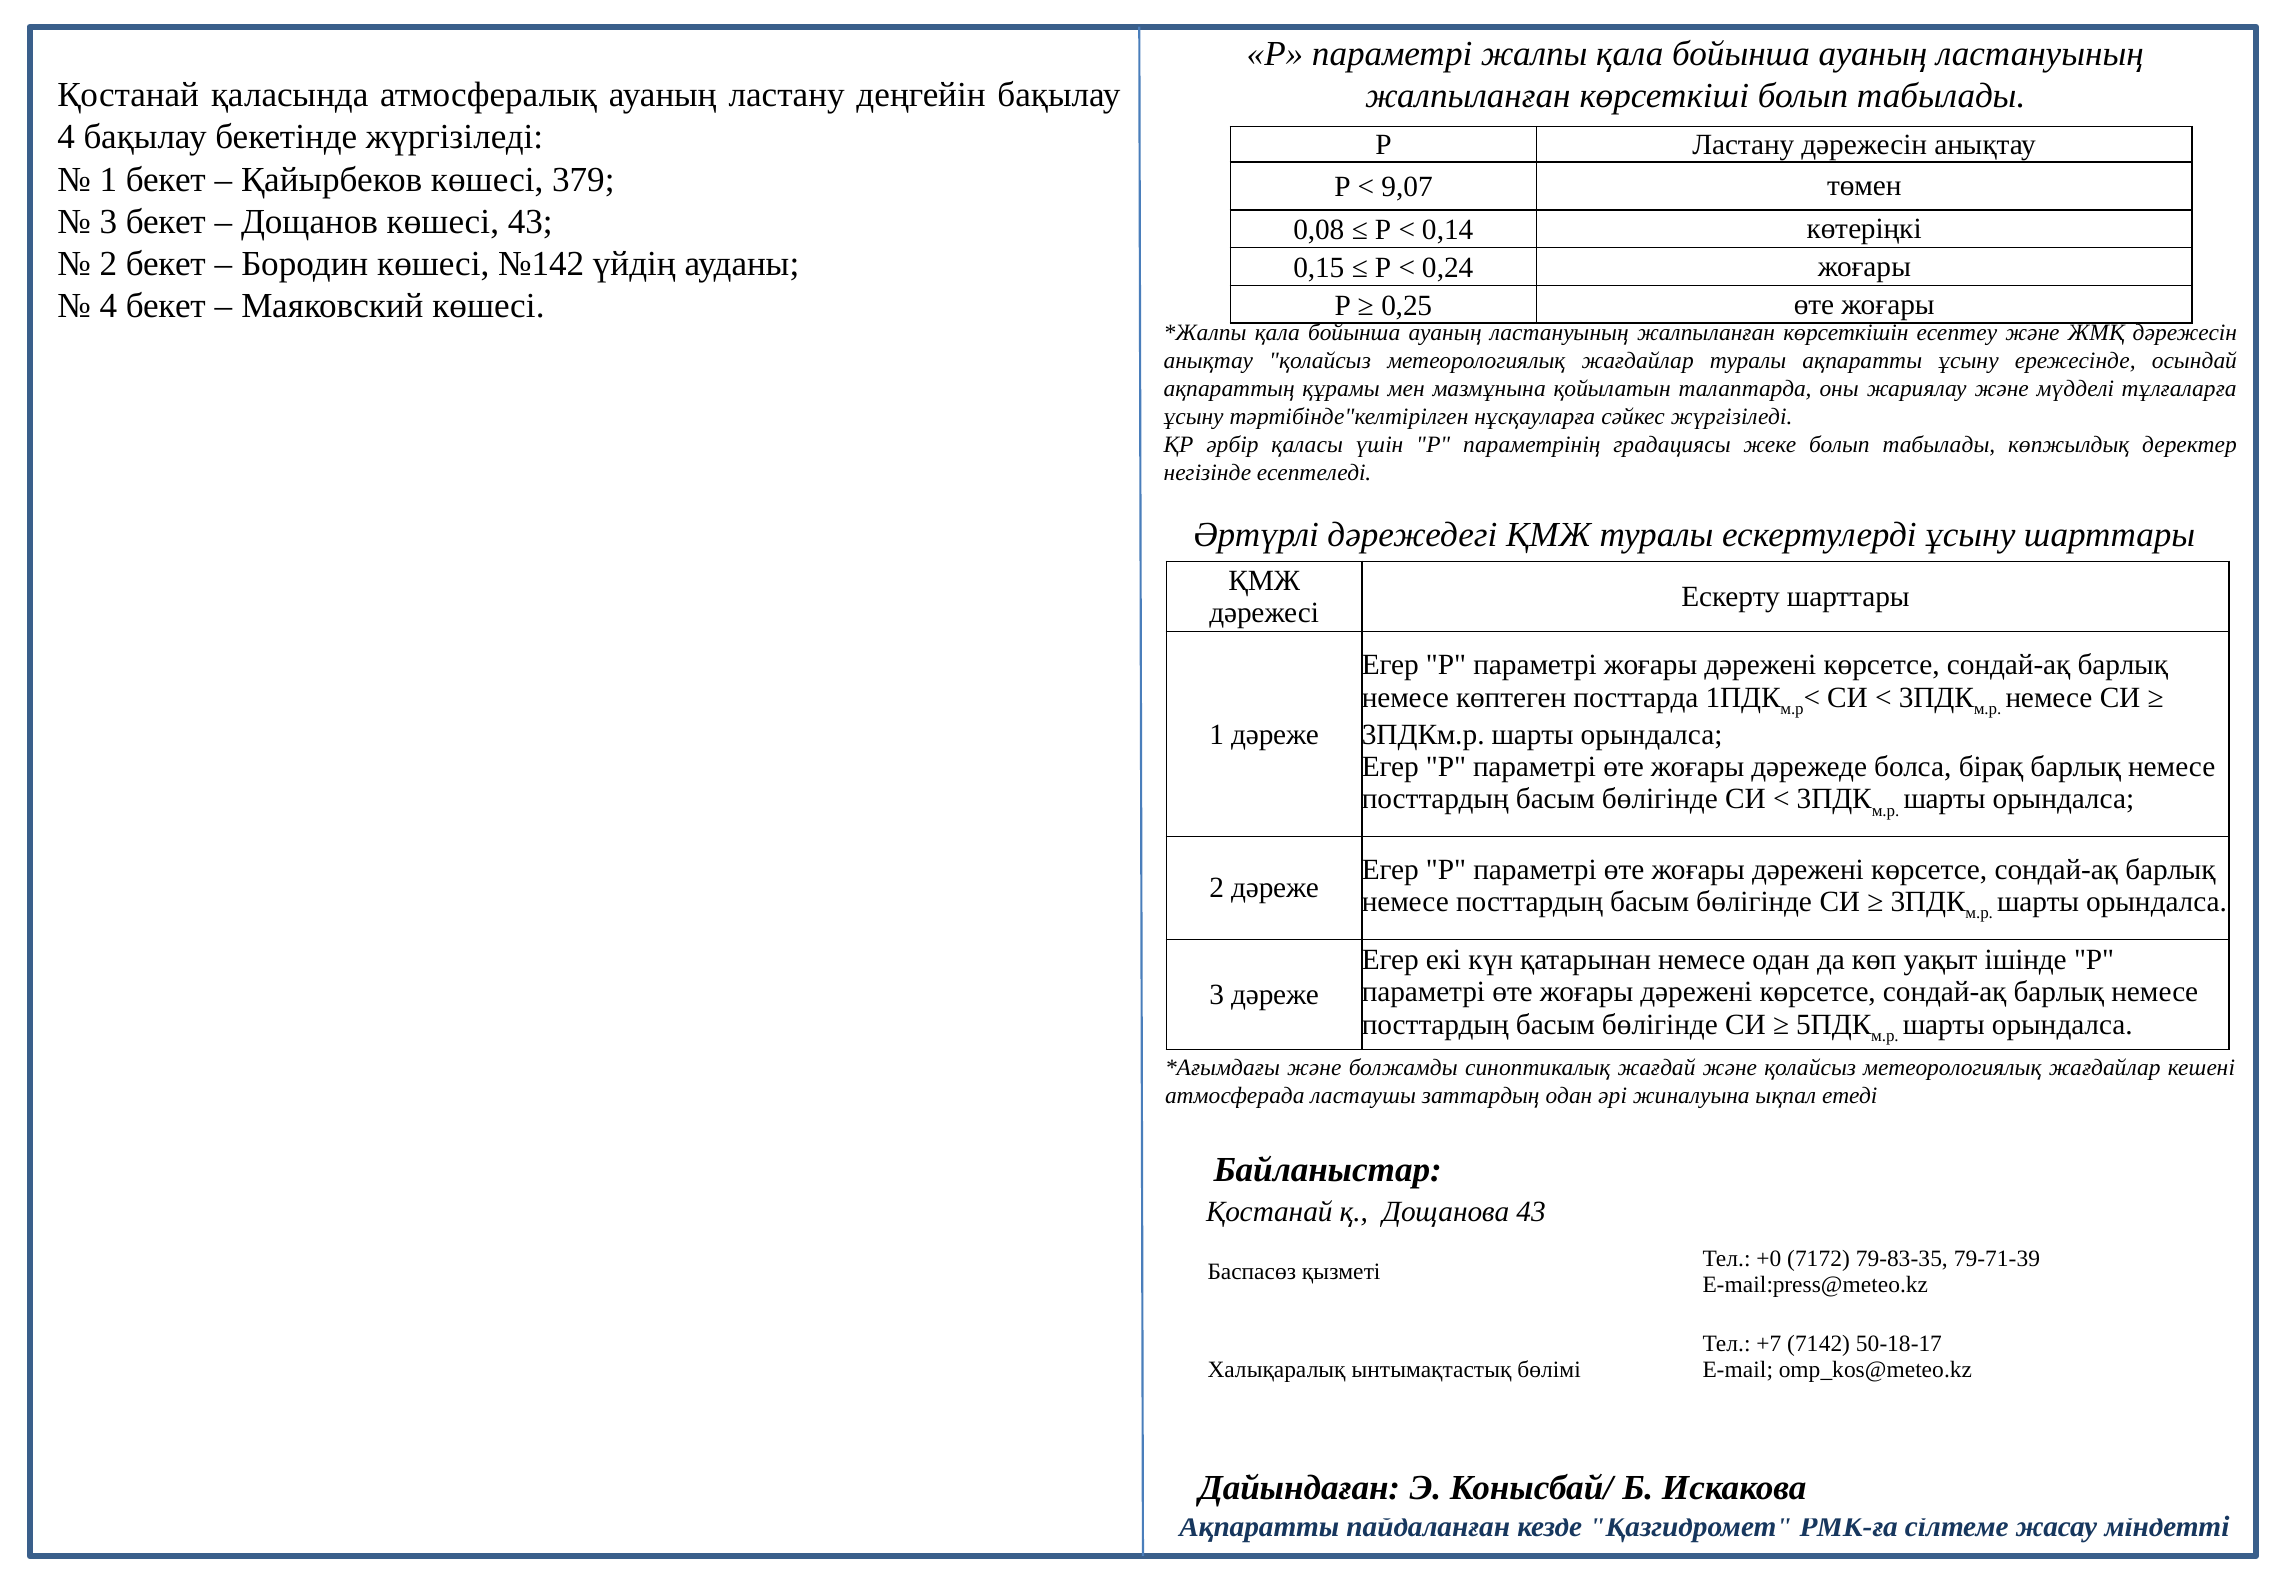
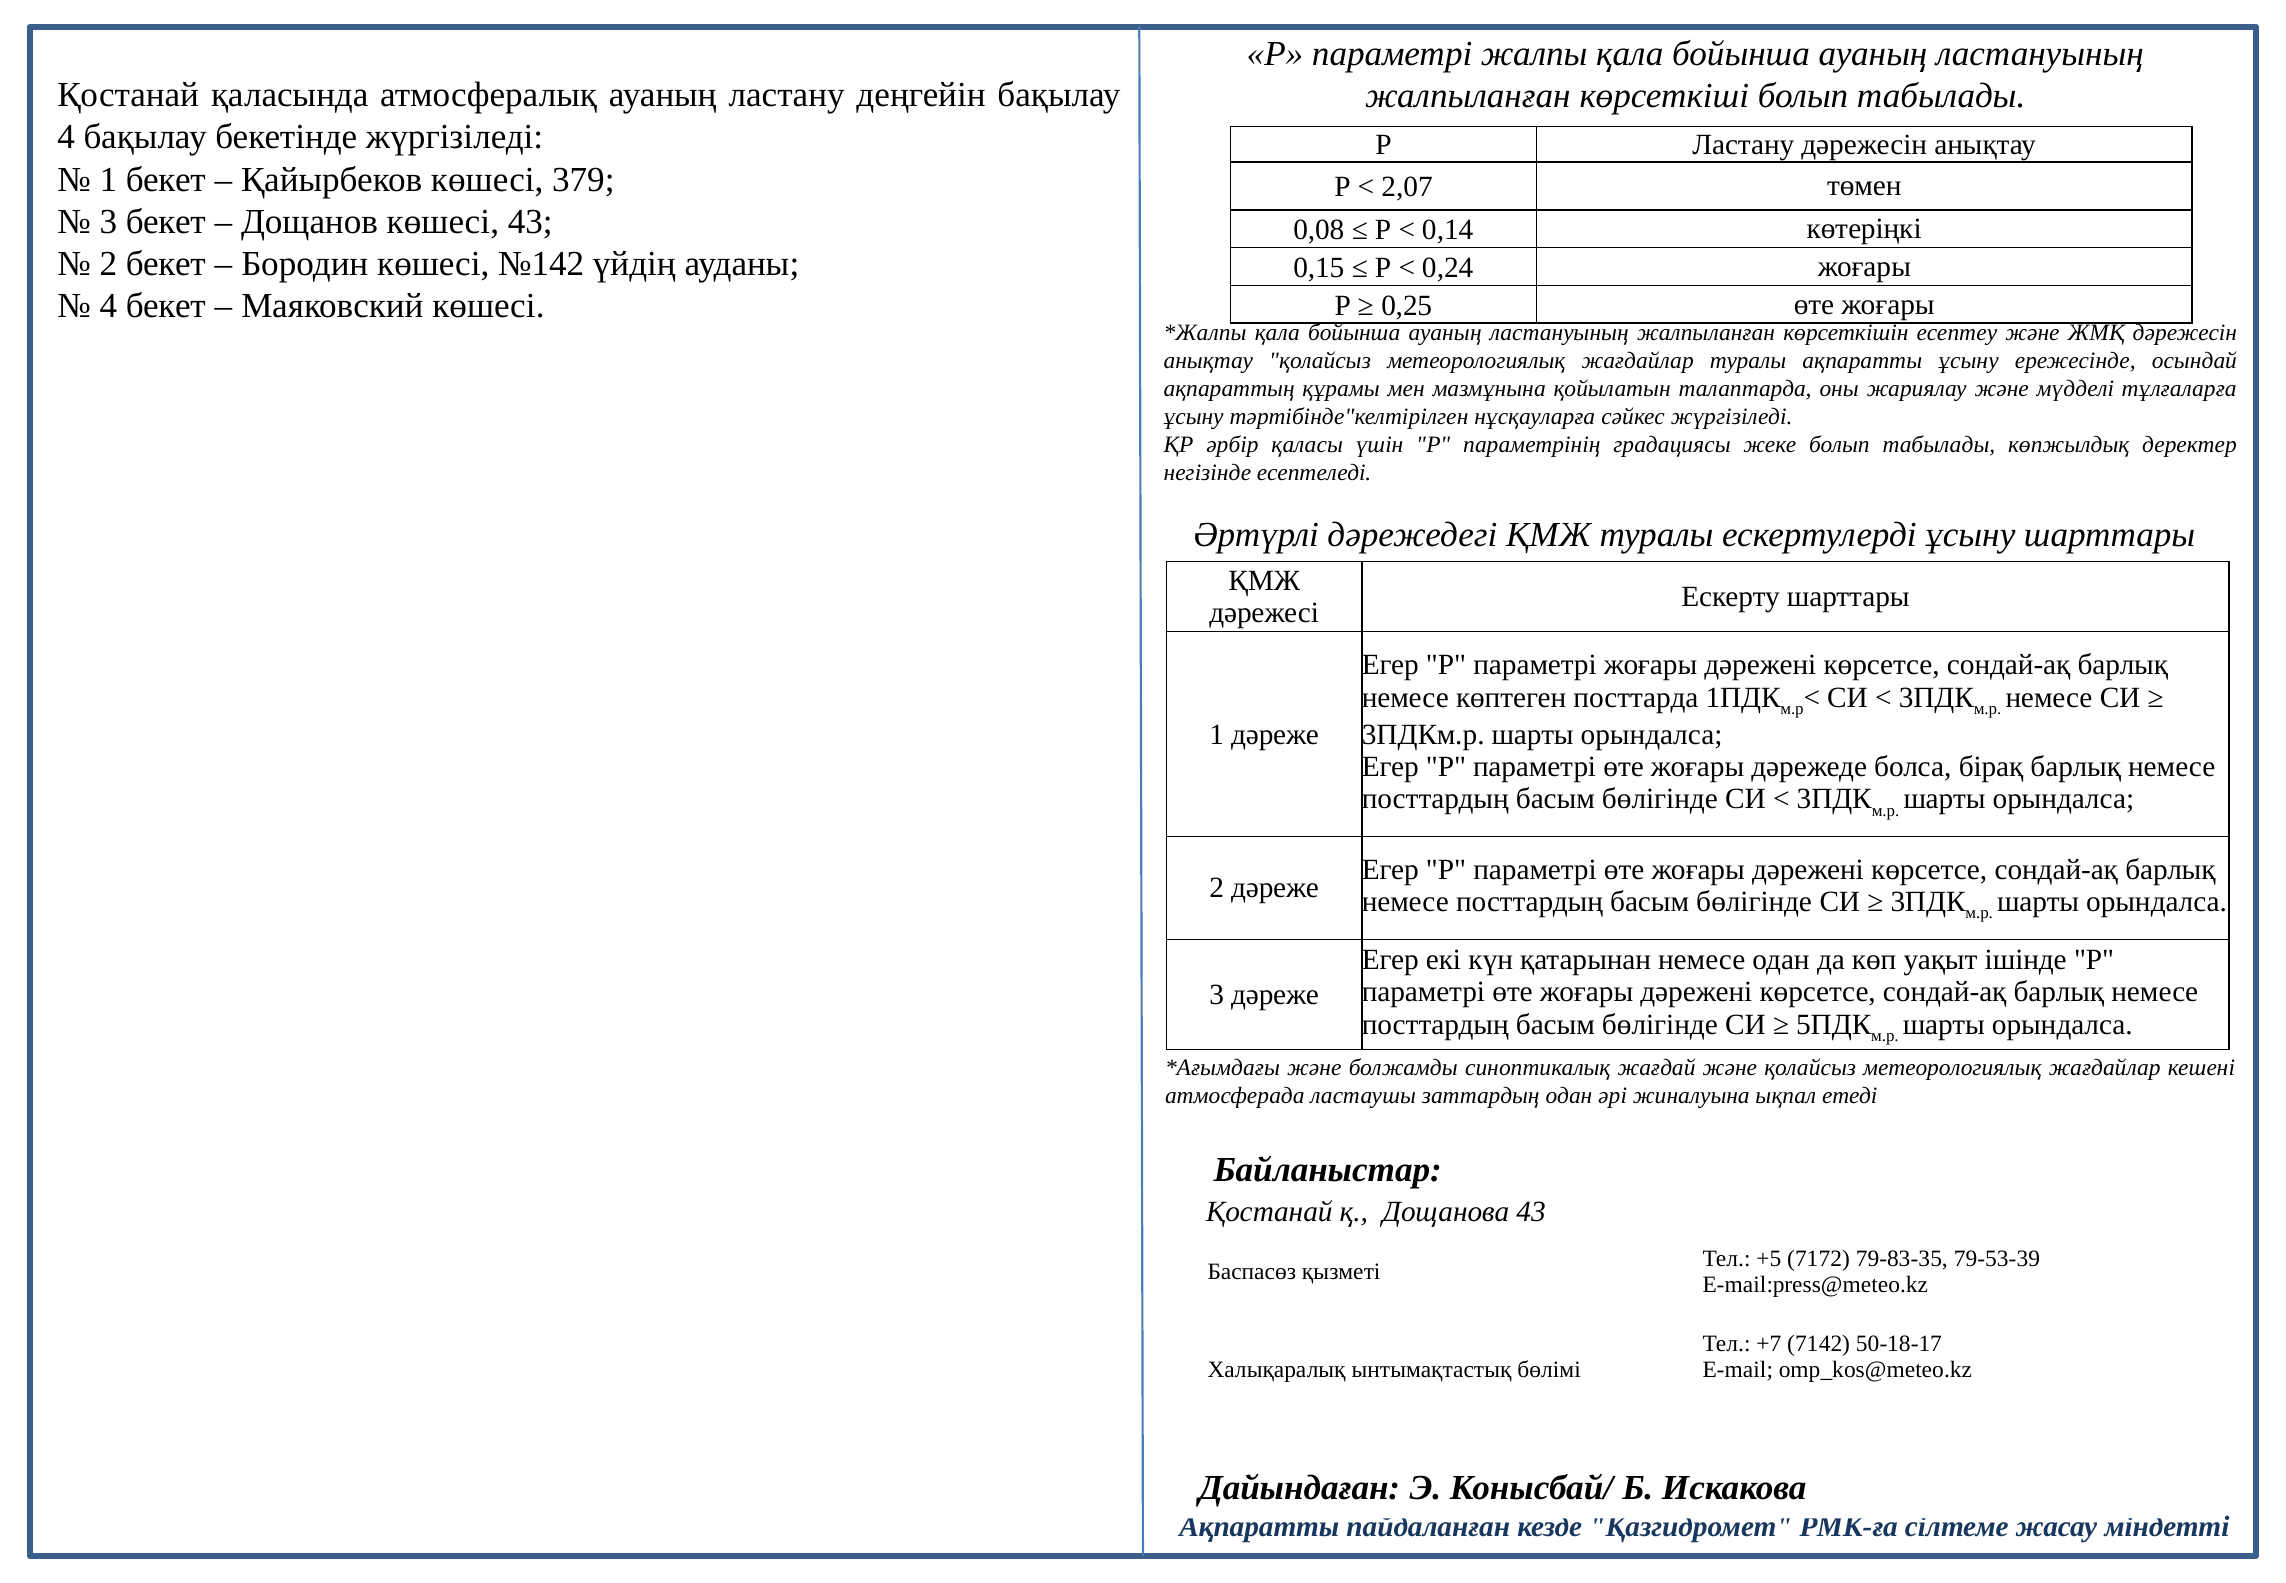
9,07: 9,07 -> 2,07
+0: +0 -> +5
79-71-39: 79-71-39 -> 79-53-39
